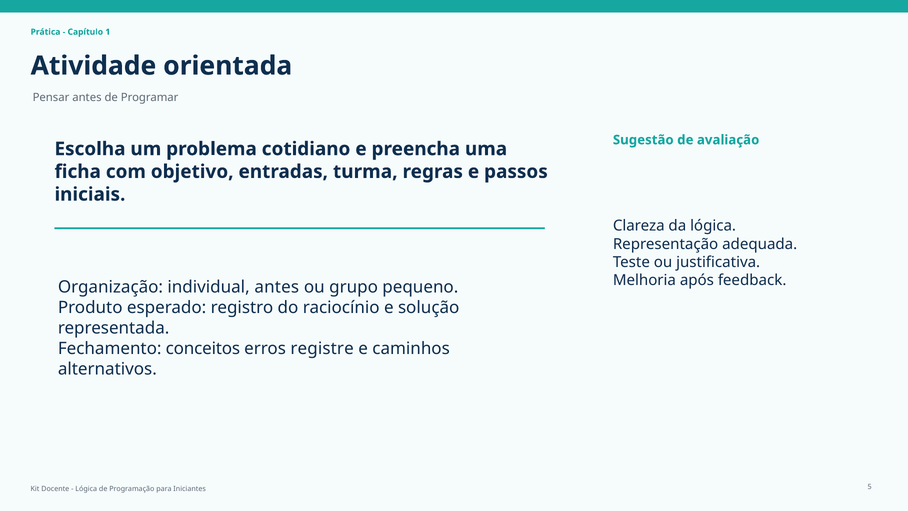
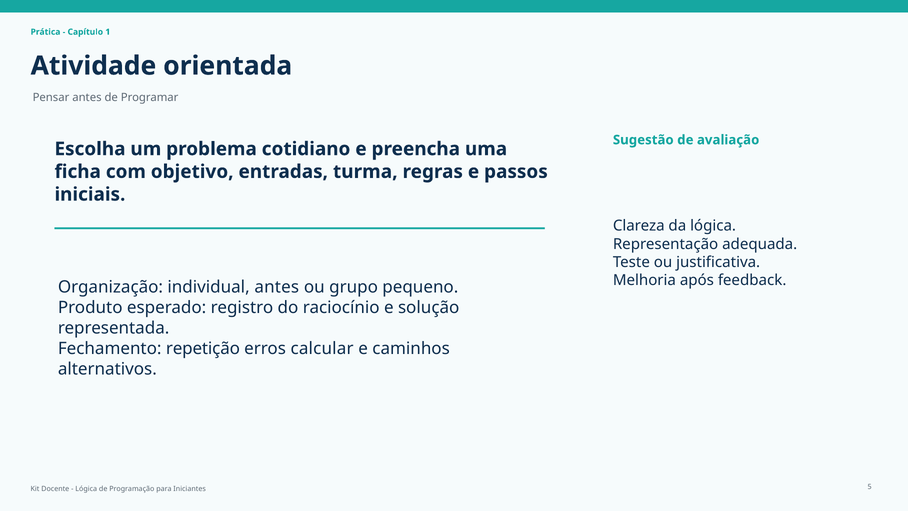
conceitos: conceitos -> repetição
registre: registre -> calcular
